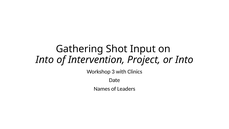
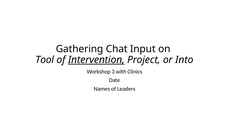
Shot: Shot -> Chat
Into at (45, 60): Into -> Tool
Intervention underline: none -> present
